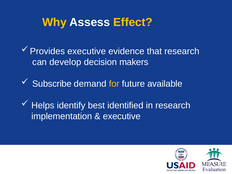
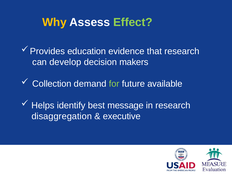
Effect colour: yellow -> light green
executive at (87, 51): executive -> education
Subscribe: Subscribe -> Collection
for colour: yellow -> light green
identified: identified -> message
implementation: implementation -> disaggregation
